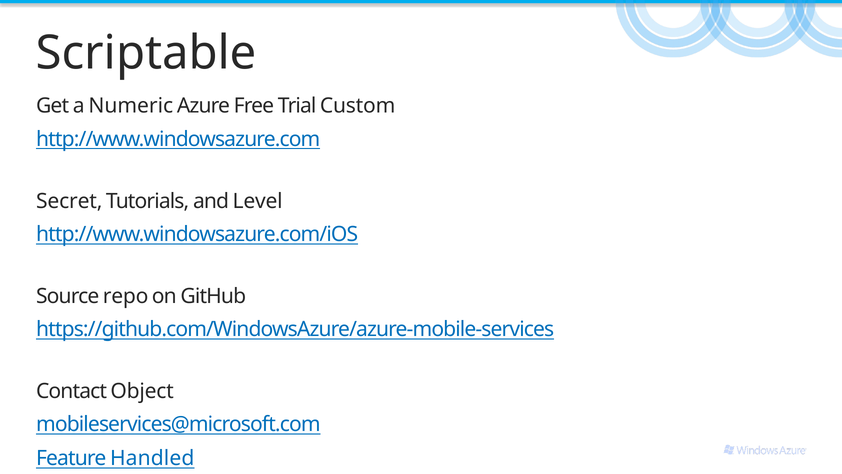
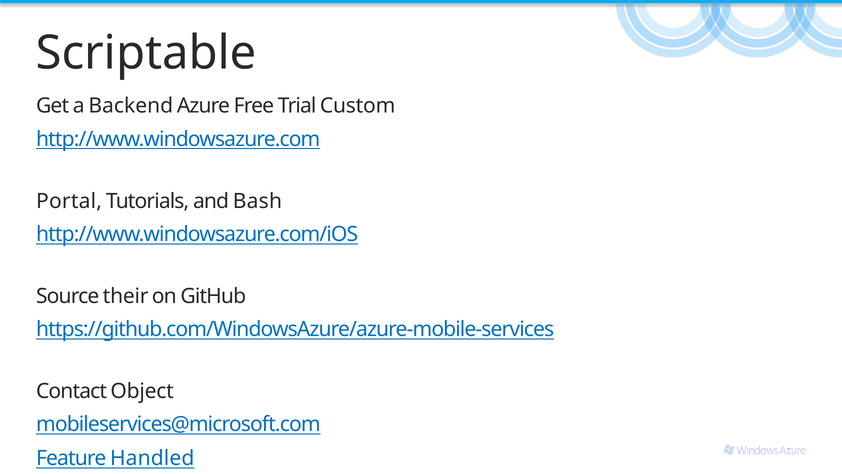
Numeric: Numeric -> Backend
Secret: Secret -> Portal
Level: Level -> Bash
repo: repo -> their
